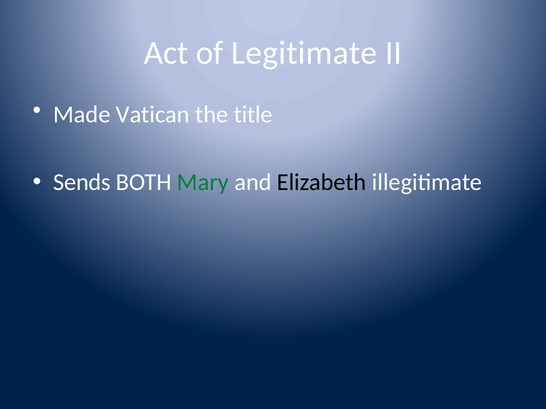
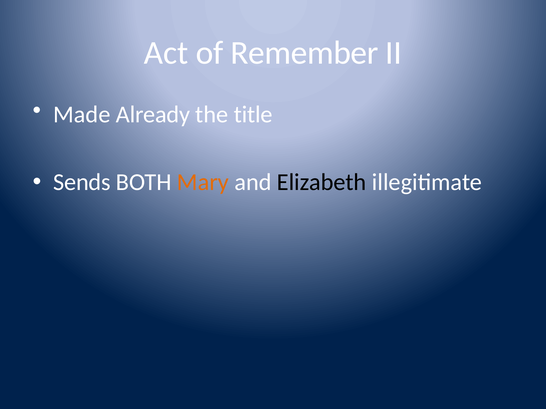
Legitimate: Legitimate -> Remember
Vatican: Vatican -> Already
Mary colour: green -> orange
